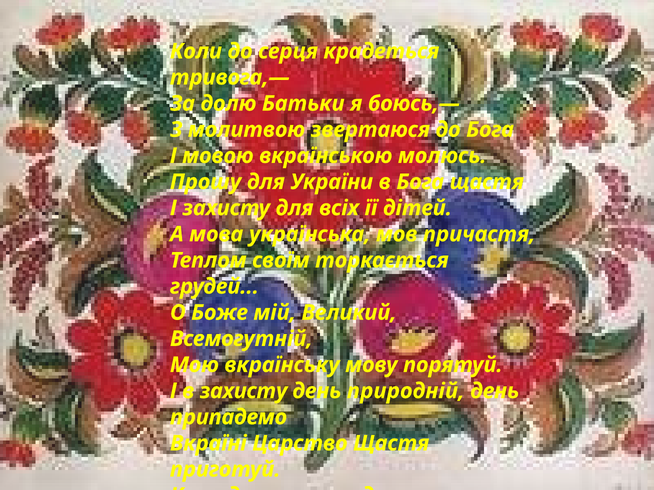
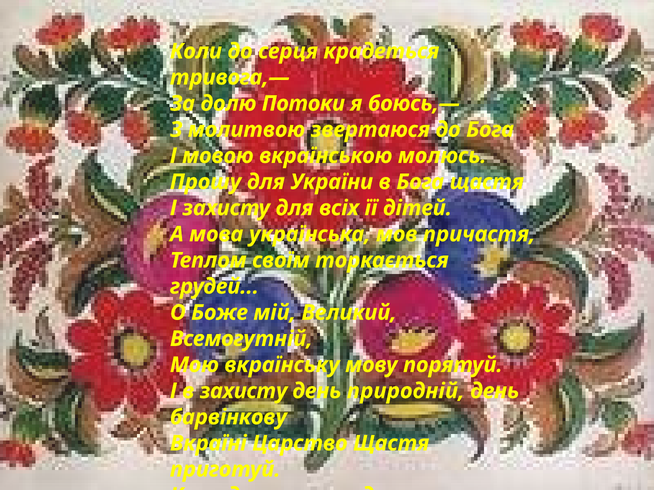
Батьки: Батьки -> Потоки
припадемо: припадемо -> барвінкову
